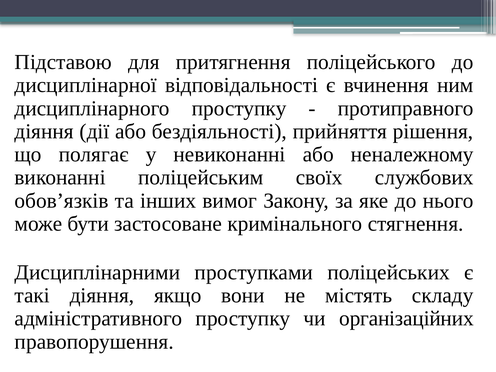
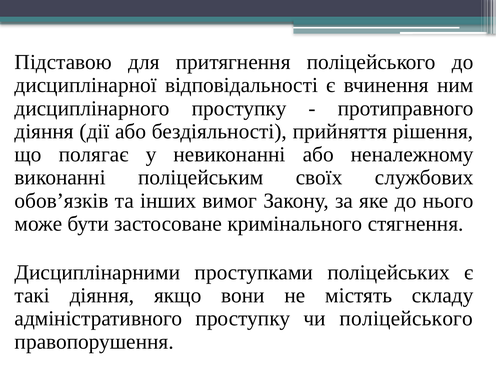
чи організаційних: організаційних -> поліцейського
